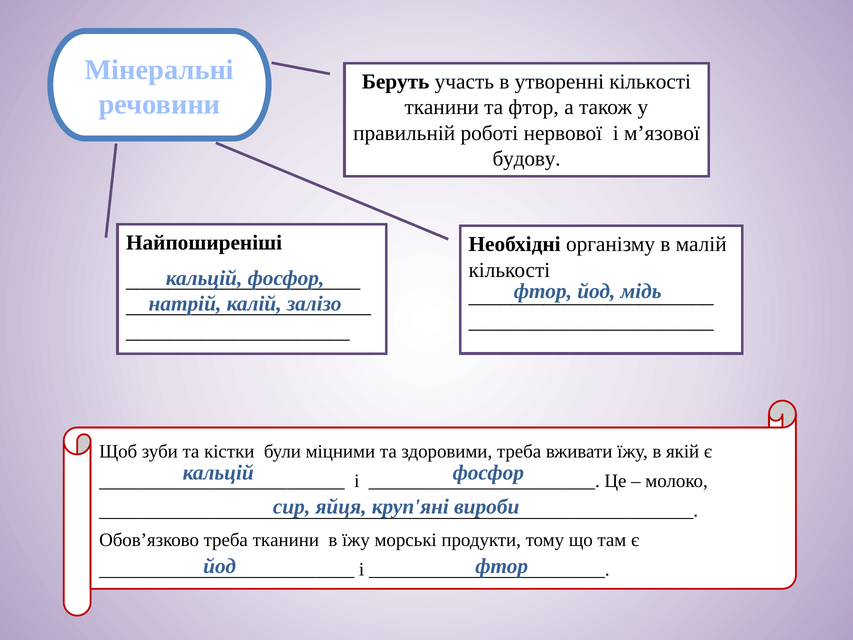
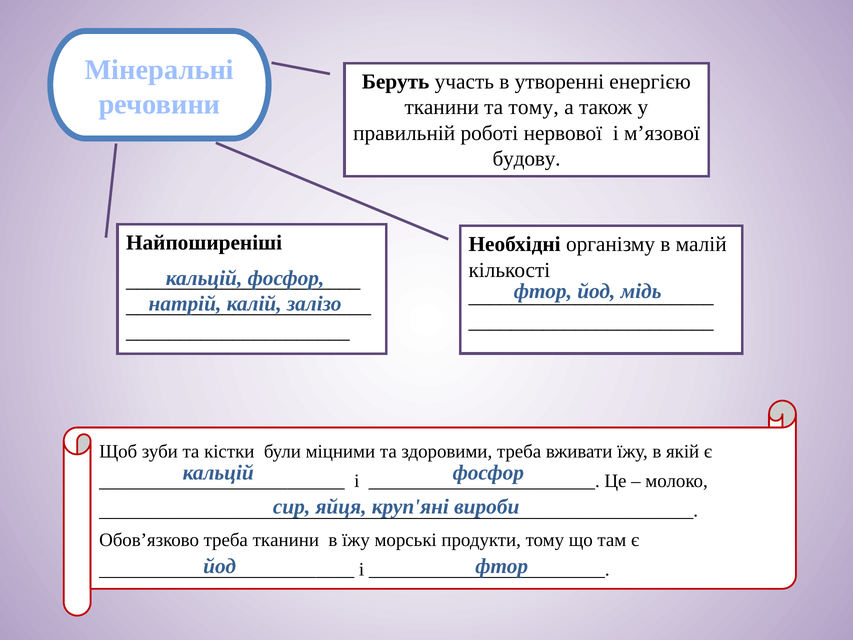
утворенні кількості: кількості -> енергією
та фтор: фтор -> тому
